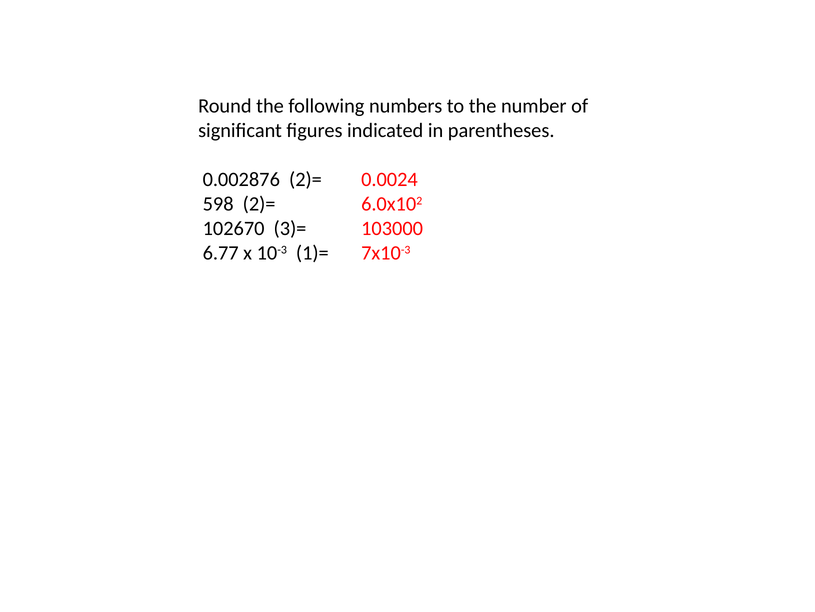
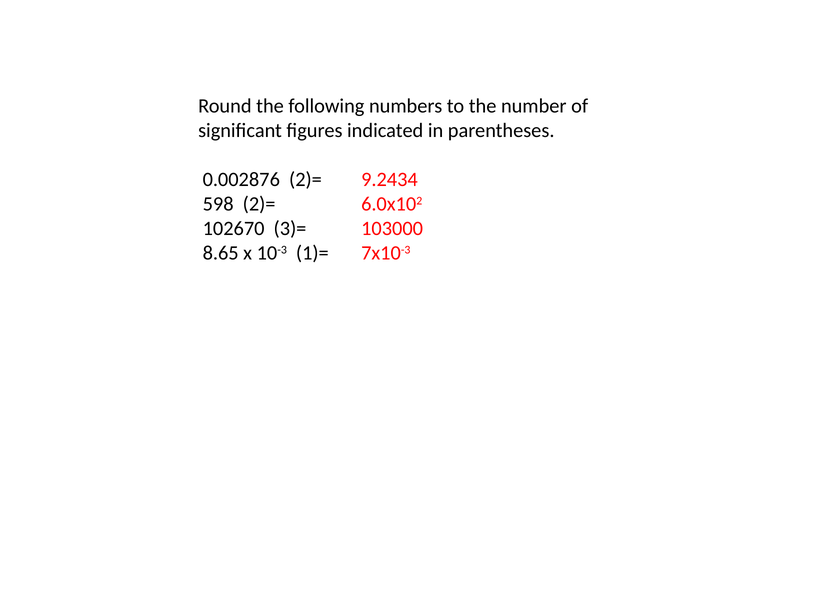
0.0024: 0.0024 -> 9.2434
6.77: 6.77 -> 8.65
